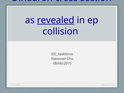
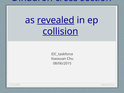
collision underline: none -> present
